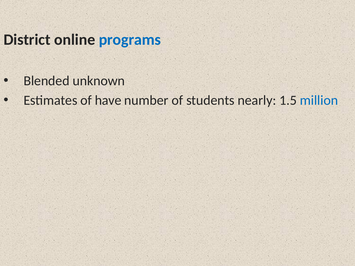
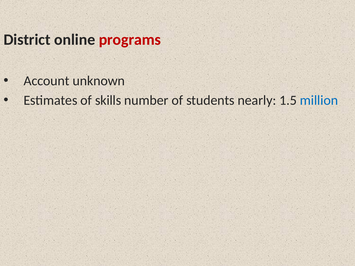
programs colour: blue -> red
Blended: Blended -> Account
have: have -> skills
